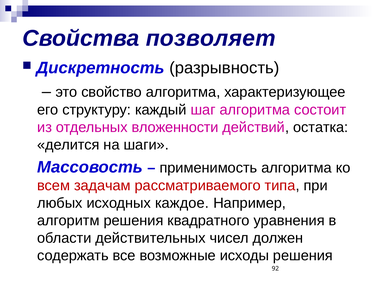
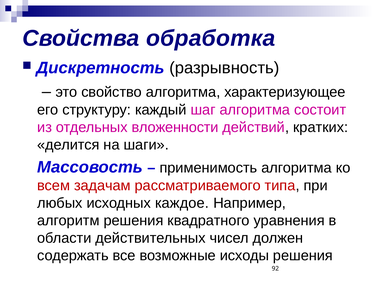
позволяет: позволяет -> обработка
остатка: остатка -> кратких
